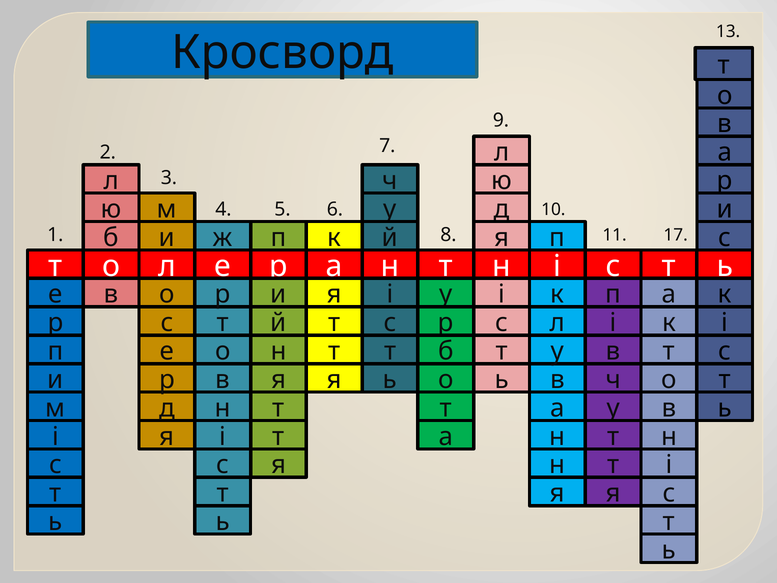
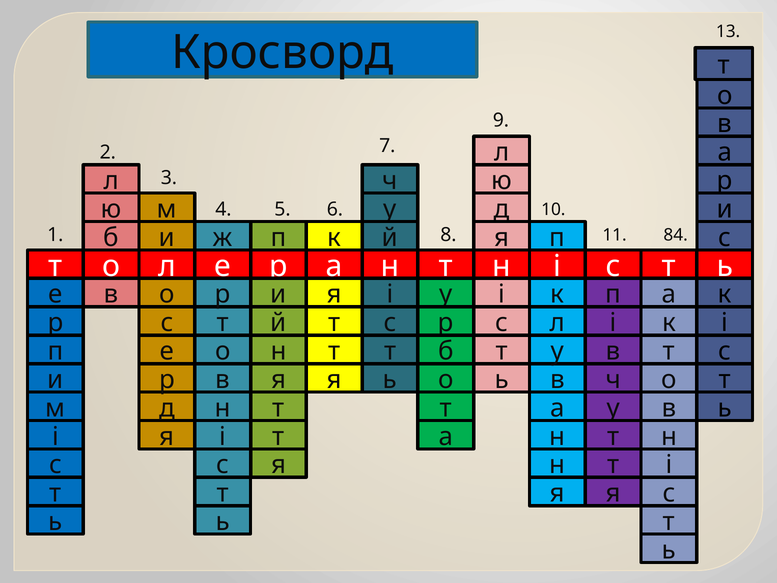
17: 17 -> 84
